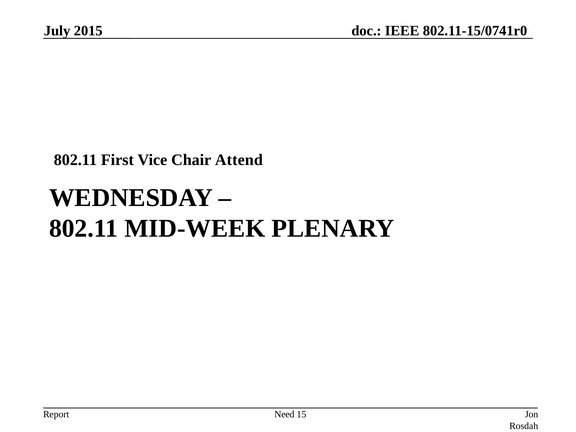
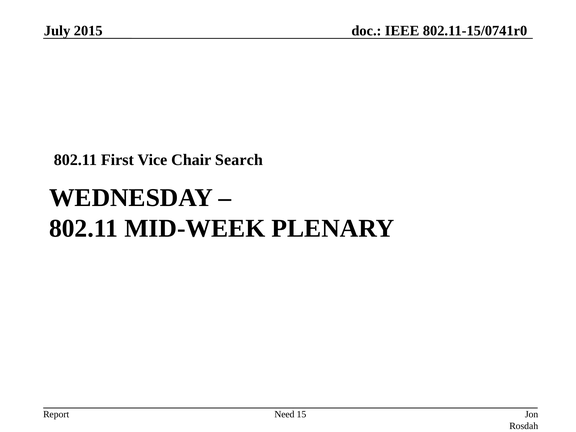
Attend: Attend -> Search
